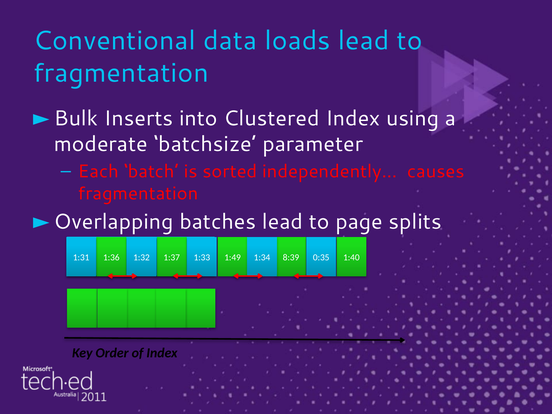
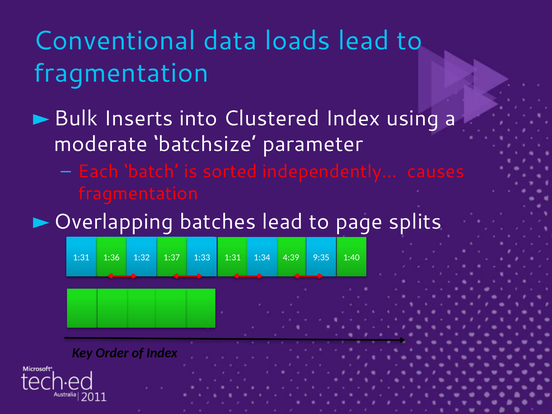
1:49 at (233, 257): 1:49 -> 1:31
8:39: 8:39 -> 4:39
0:35: 0:35 -> 9:35
